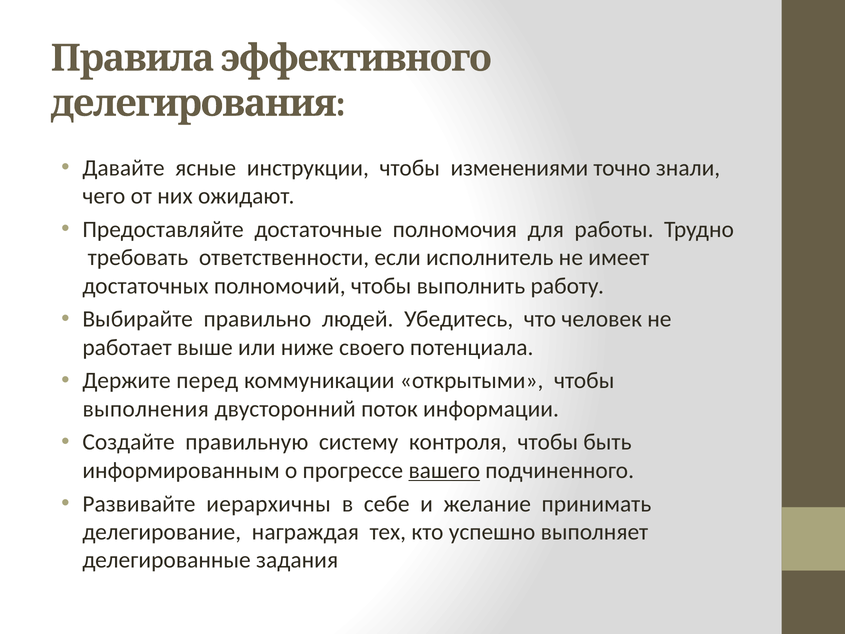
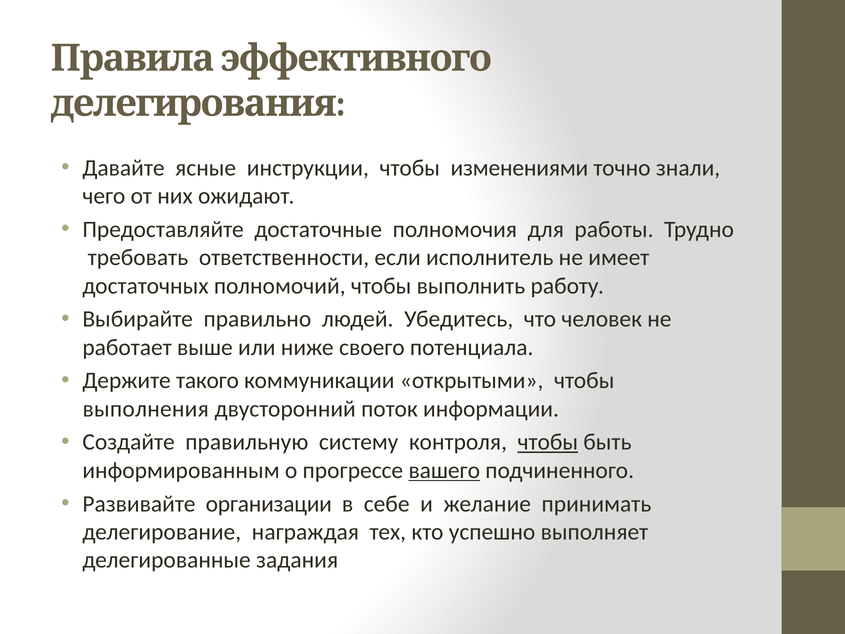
перед: перед -> такого
чтобы at (548, 442) underline: none -> present
иерархичны: иерархичны -> организации
